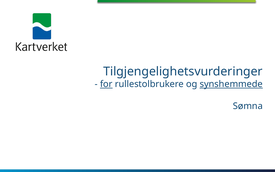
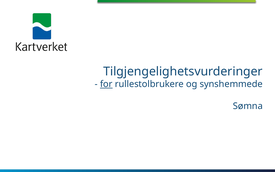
synshemmede underline: present -> none
